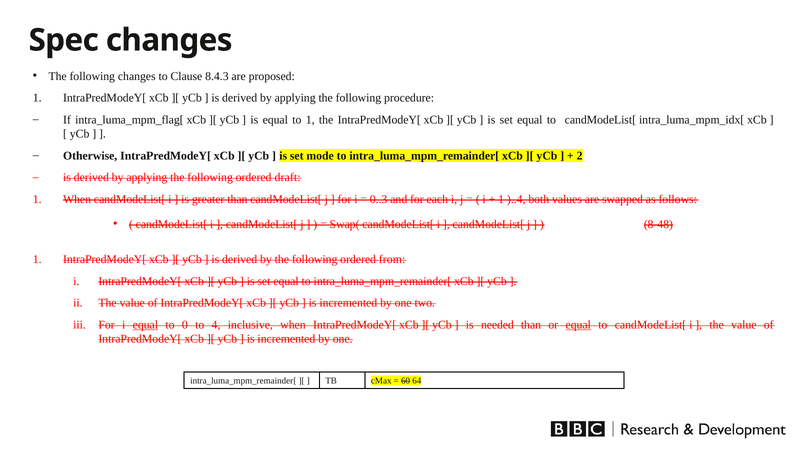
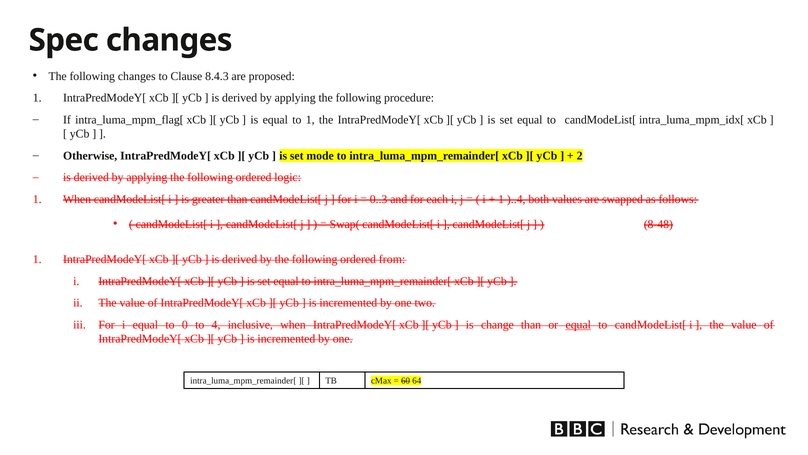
draft: draft -> logic
equal at (145, 324) underline: present -> none
needed: needed -> change
